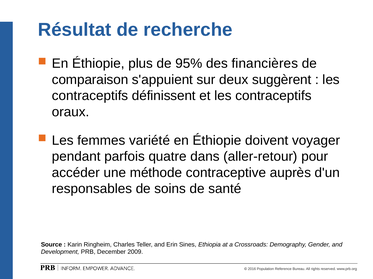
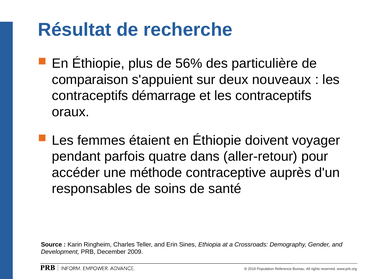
95%: 95% -> 56%
financières: financières -> particulière
suggèrent: suggèrent -> nouveaux
définissent: définissent -> démarrage
variété: variété -> étaient
